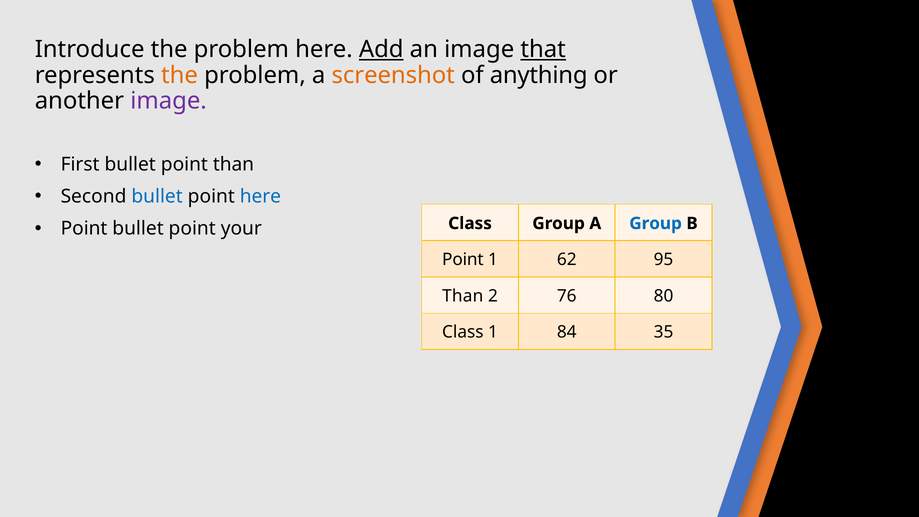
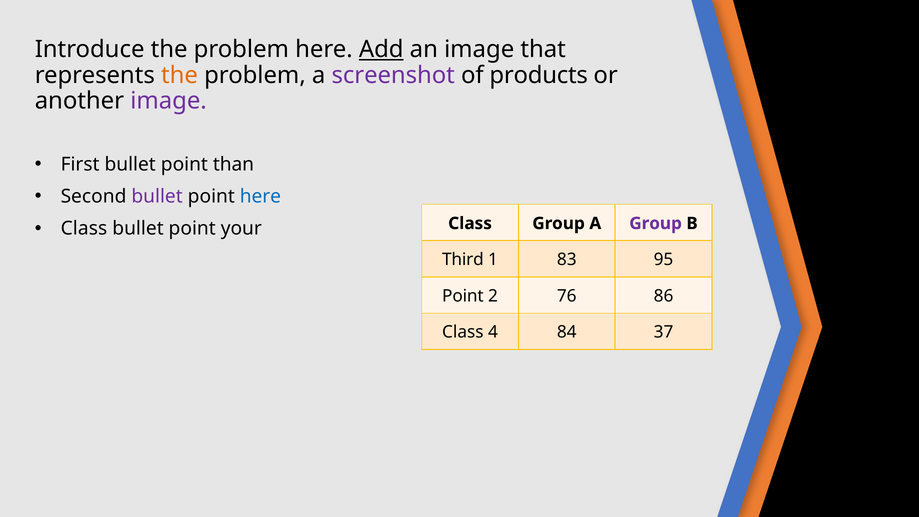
that underline: present -> none
screenshot colour: orange -> purple
anything: anything -> products
bullet at (157, 196) colour: blue -> purple
Point at (84, 229): Point -> Class
Group at (656, 223) colour: blue -> purple
Point at (463, 260): Point -> Third
62: 62 -> 83
Than at (463, 296): Than -> Point
80: 80 -> 86
Class 1: 1 -> 4
35: 35 -> 37
